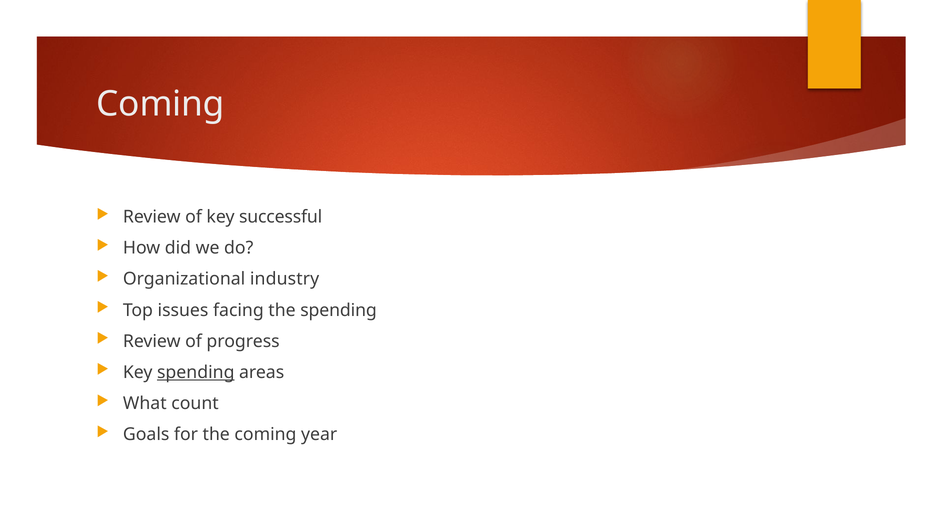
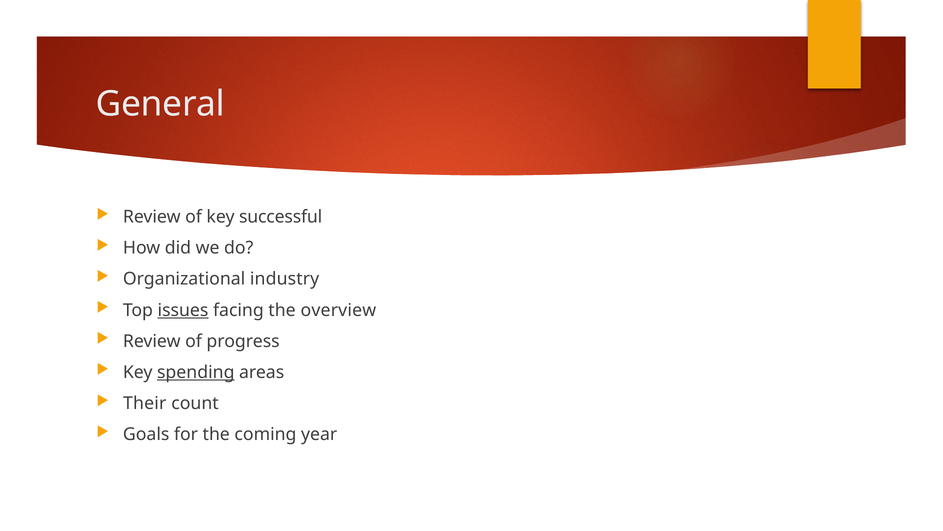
Coming at (160, 104): Coming -> General
issues underline: none -> present
the spending: spending -> overview
What: What -> Their
